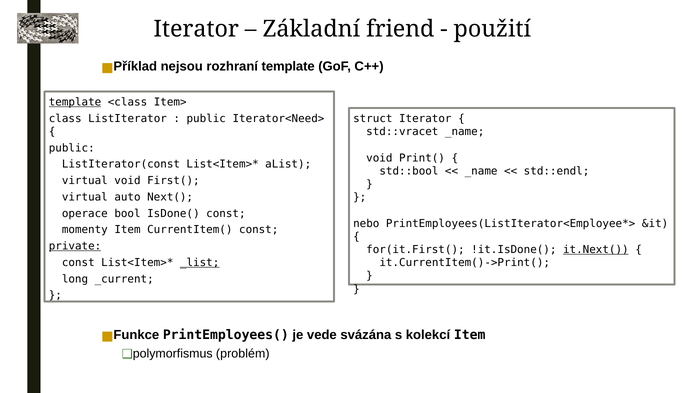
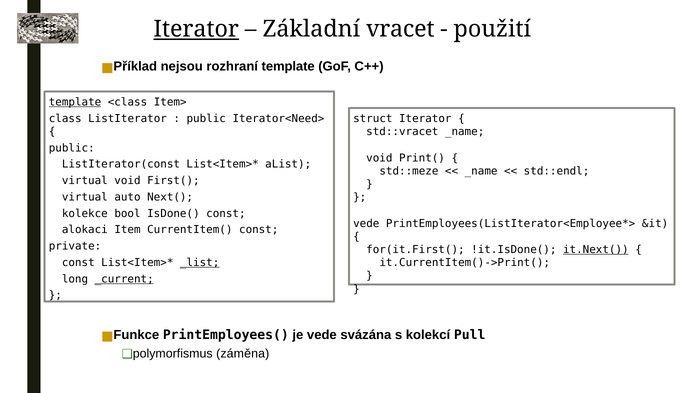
Iterator at (196, 29) underline: none -> present
friend: friend -> vracet
std::bool: std::bool -> std::meze
operace: operace -> kolekce
nebo at (366, 223): nebo -> vede
momenty: momenty -> alokaci
private underline: present -> none
_current underline: none -> present
kolekcí Item: Item -> Pull
problém: problém -> záměna
